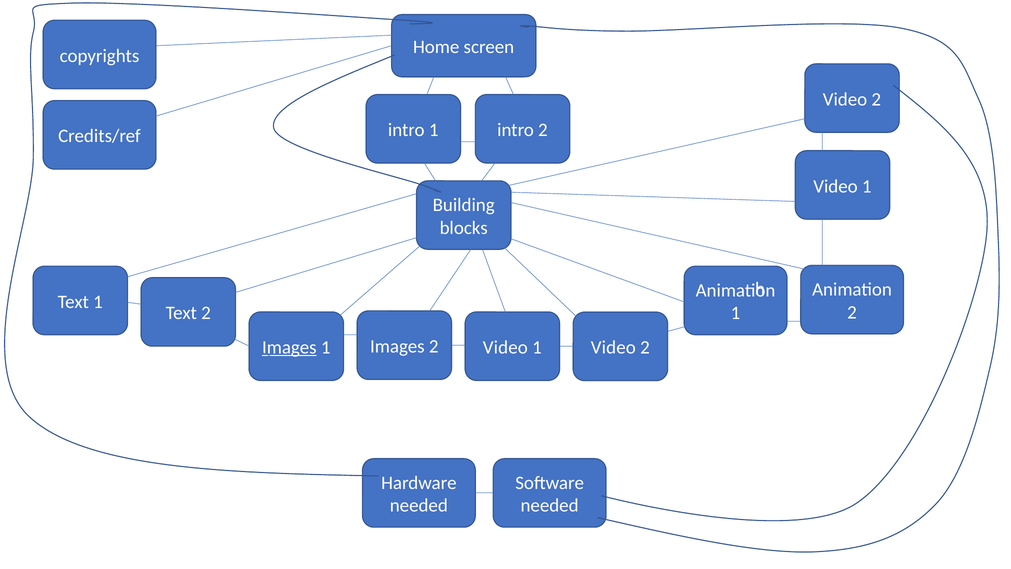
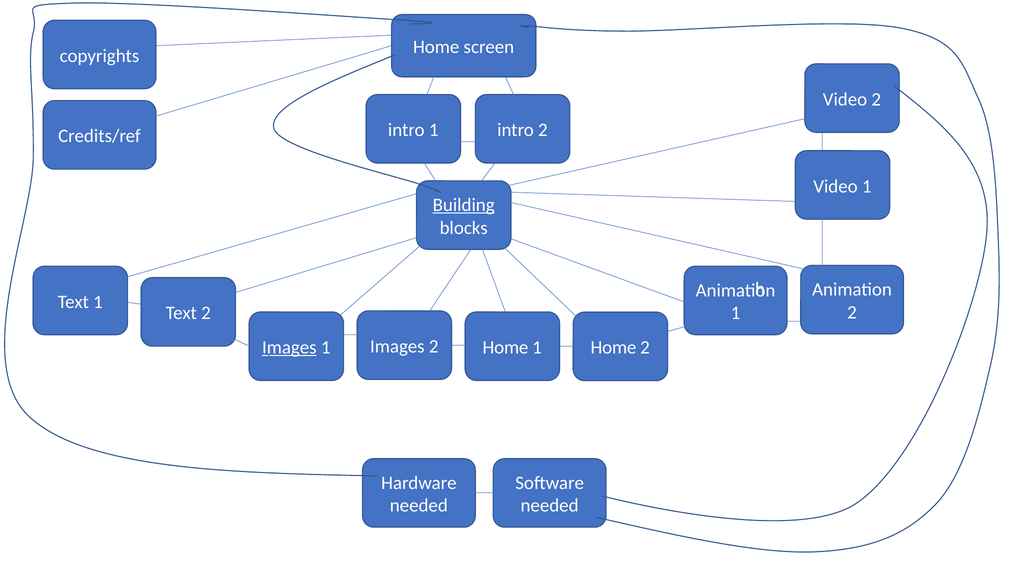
Building underline: none -> present
Images 2 Video: Video -> Home
Video at (613, 347): Video -> Home
